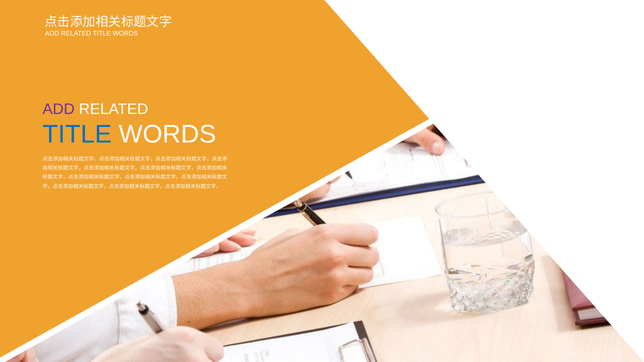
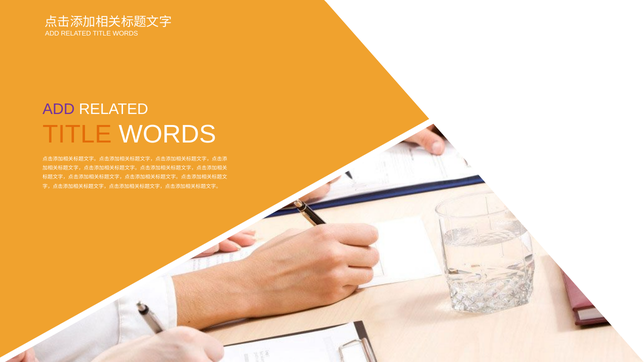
TITLE at (77, 134) colour: blue -> orange
